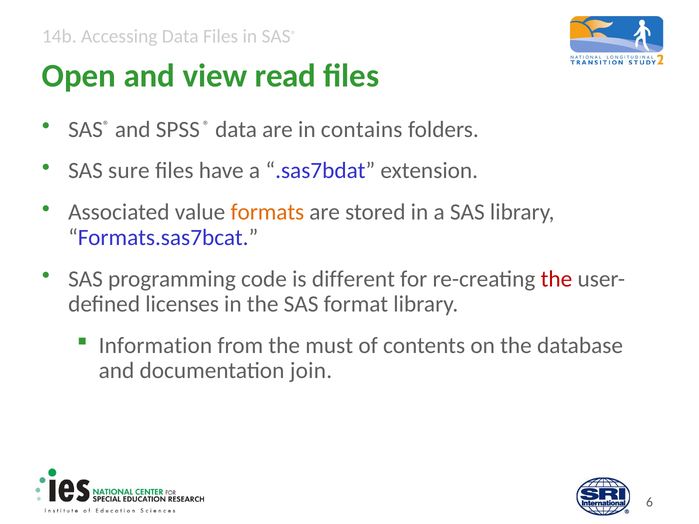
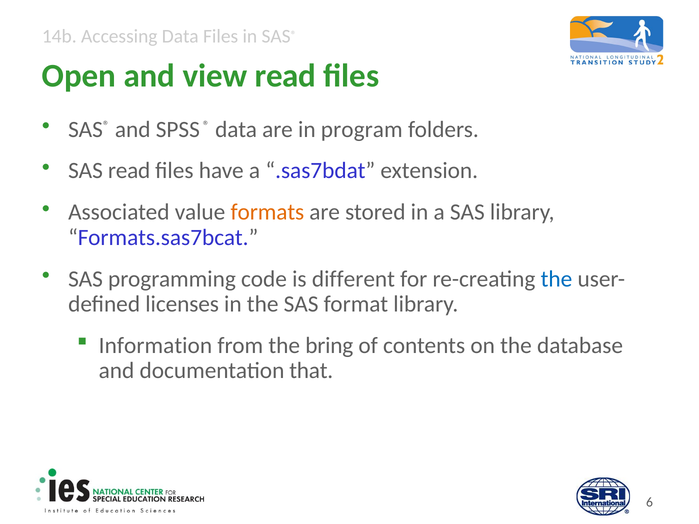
contains: contains -> program
SAS sure: sure -> read
the at (556, 279) colour: red -> blue
must: must -> bring
join: join -> that
